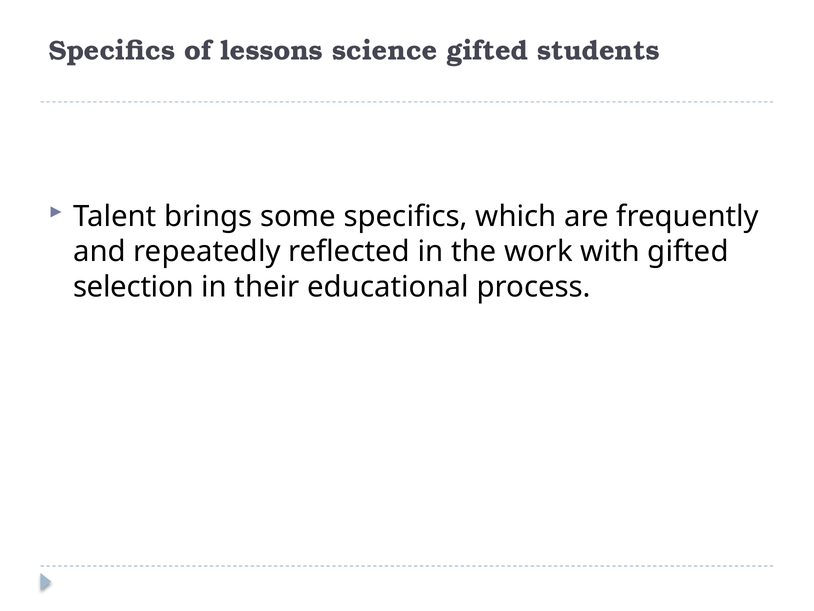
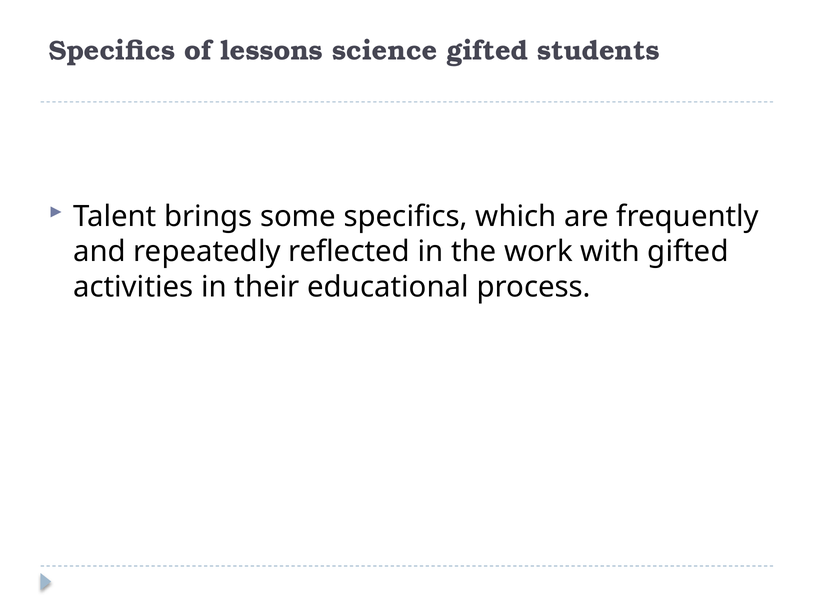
selection: selection -> activities
